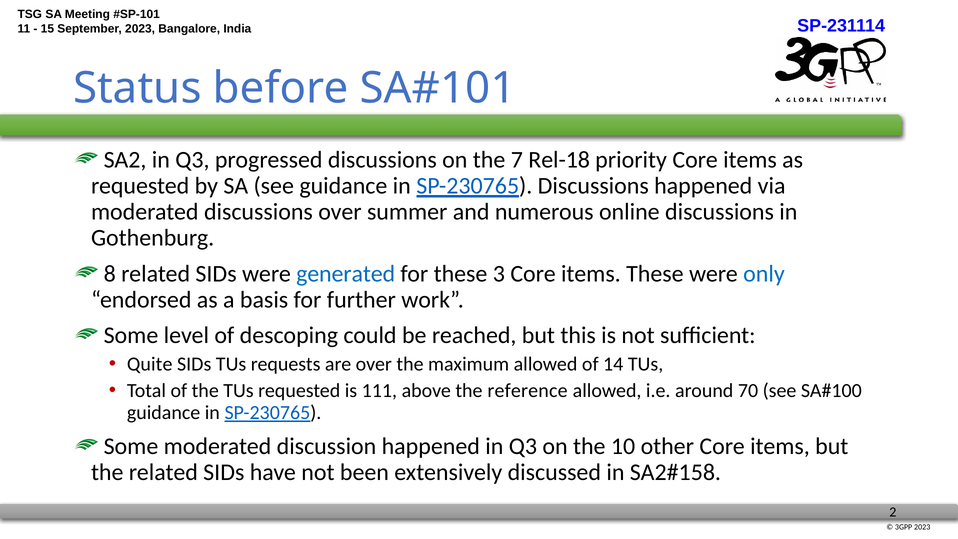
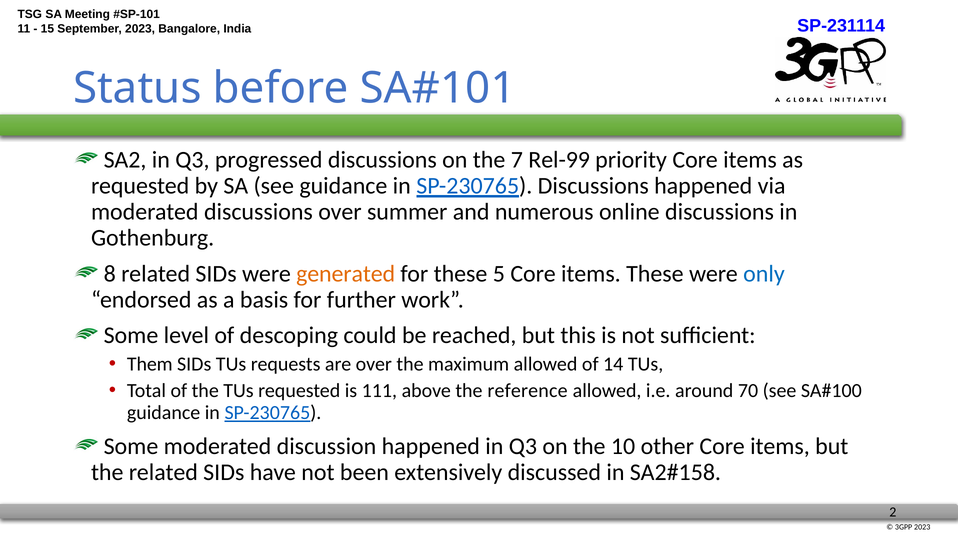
Rel-18: Rel-18 -> Rel-99
generated colour: blue -> orange
3: 3 -> 5
Quite: Quite -> Them
